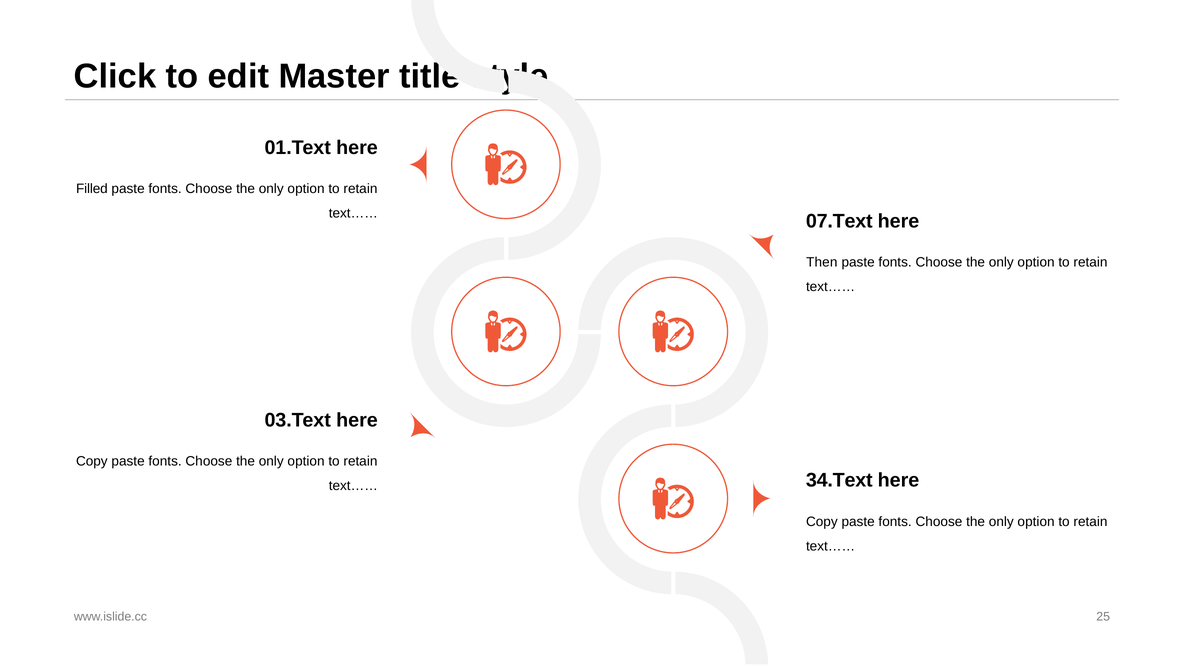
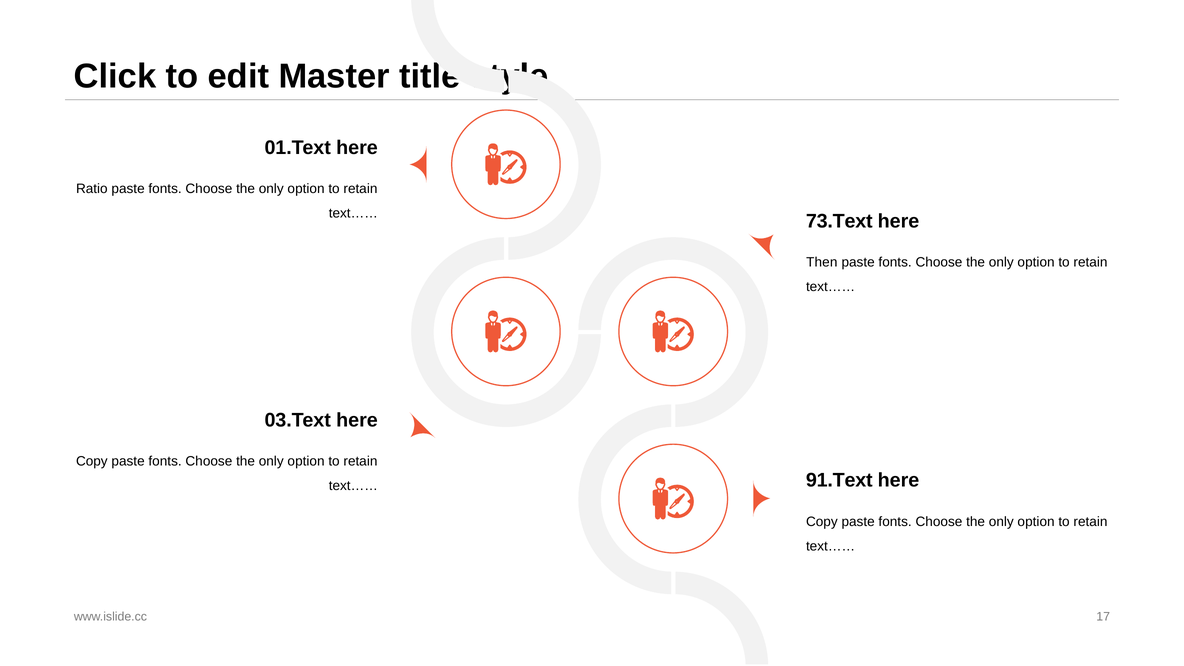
Filled: Filled -> Ratio
07.Text: 07.Text -> 73.Text
34.Text: 34.Text -> 91.Text
25: 25 -> 17
